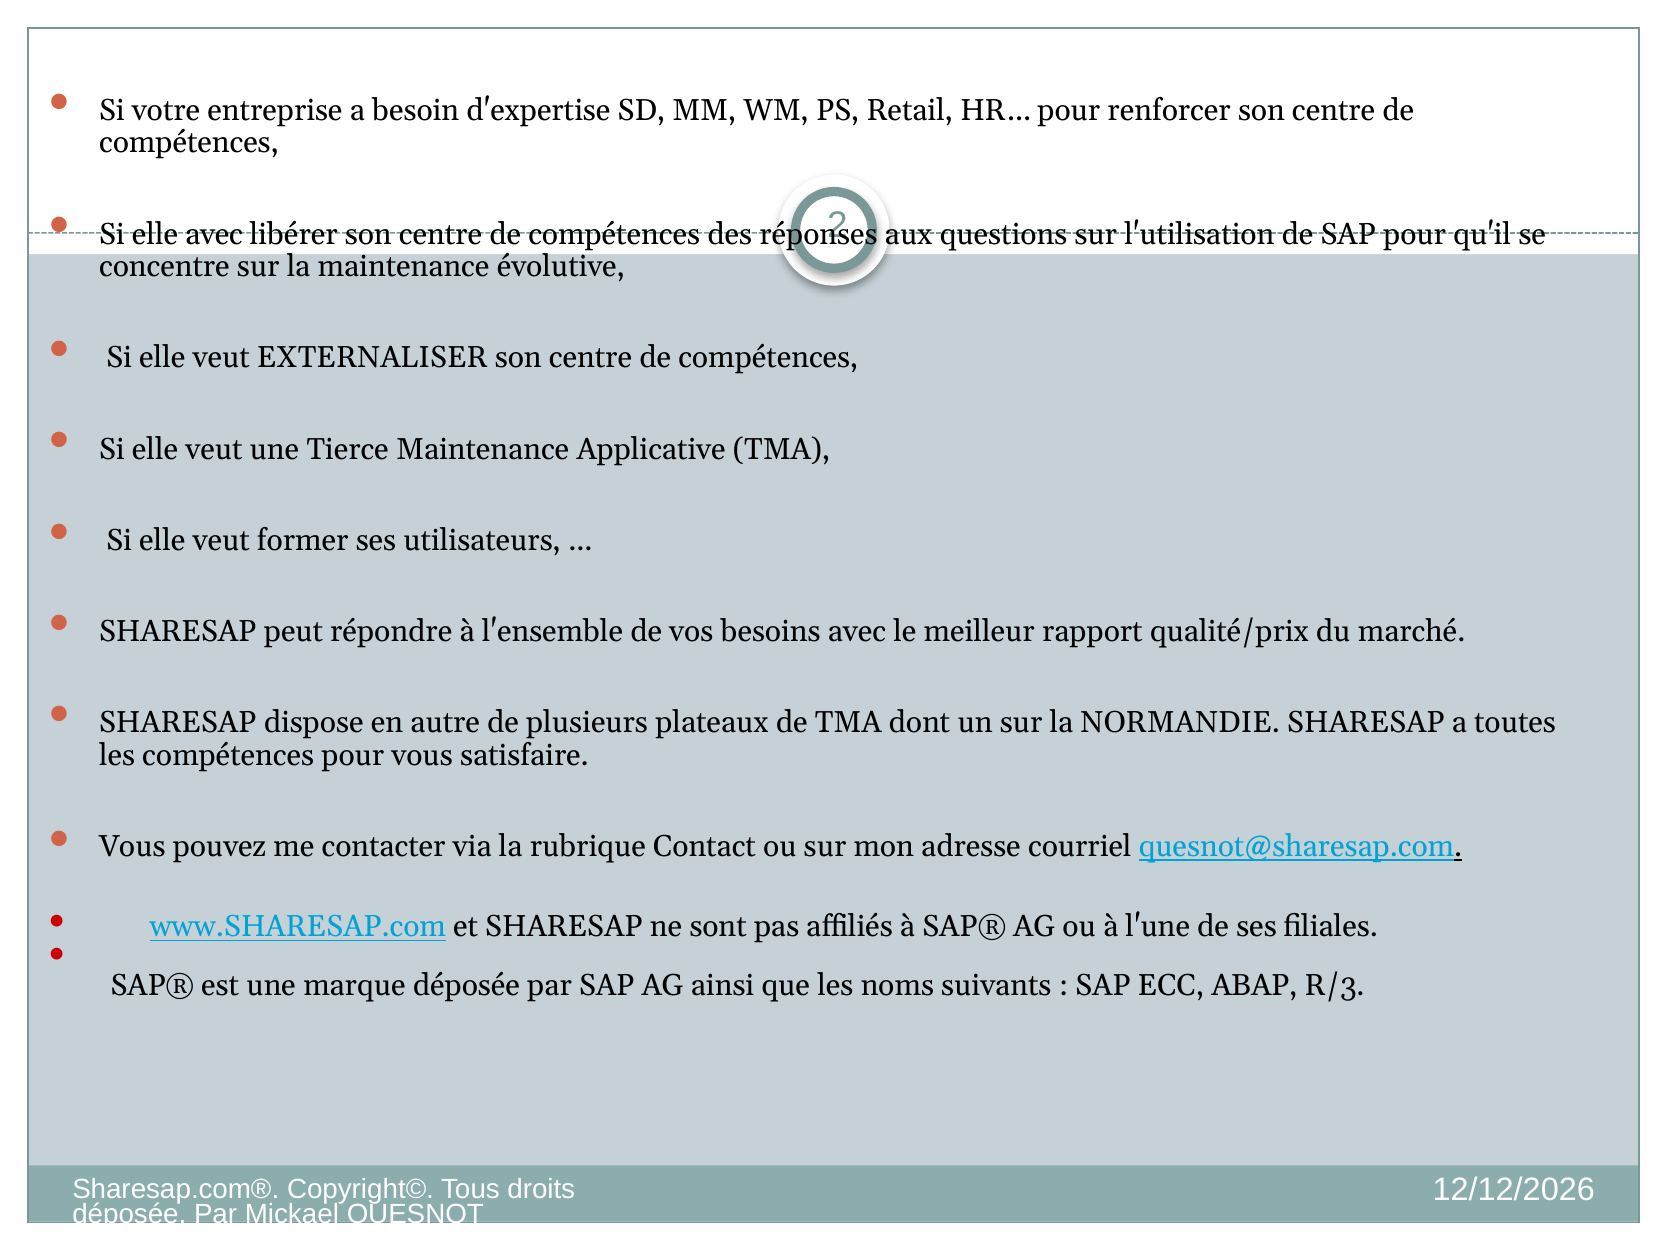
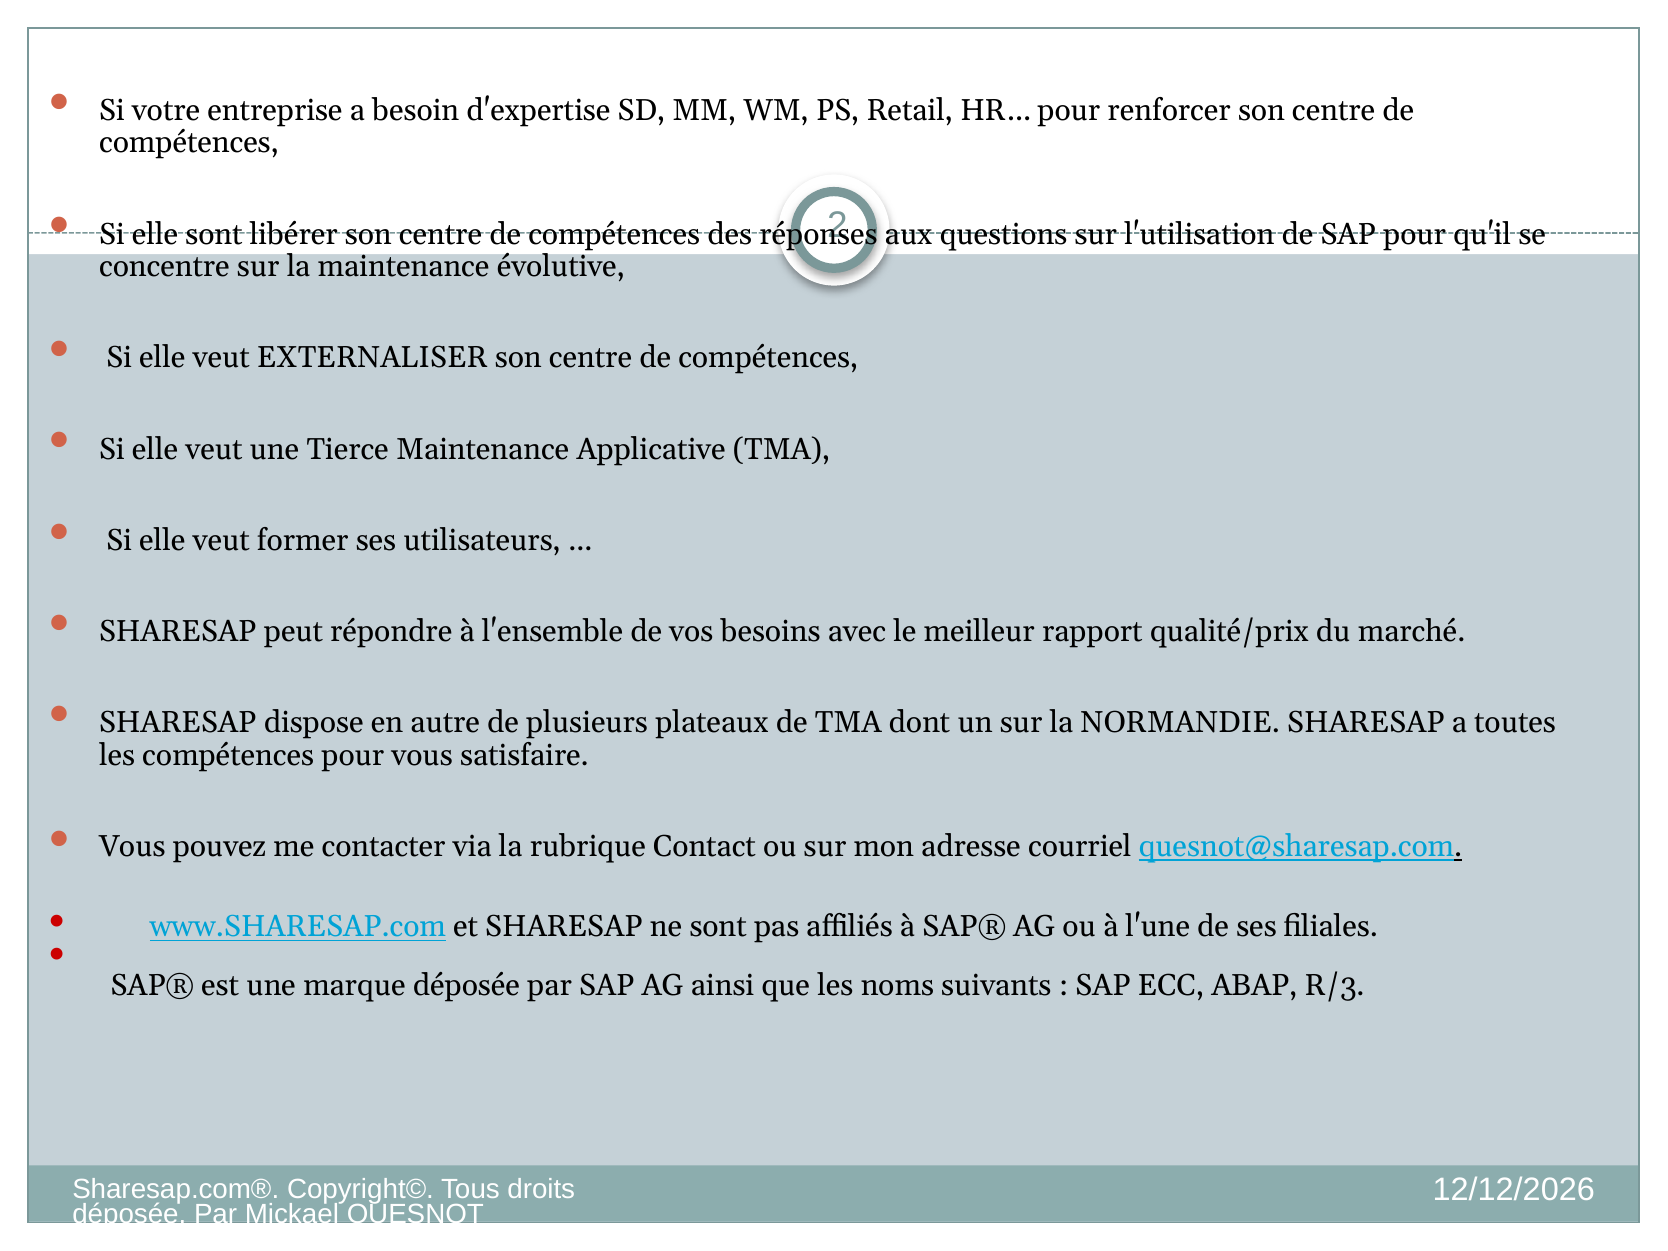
elle avec: avec -> sont
